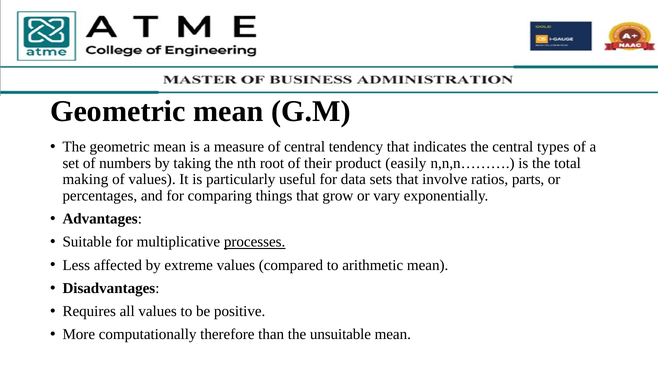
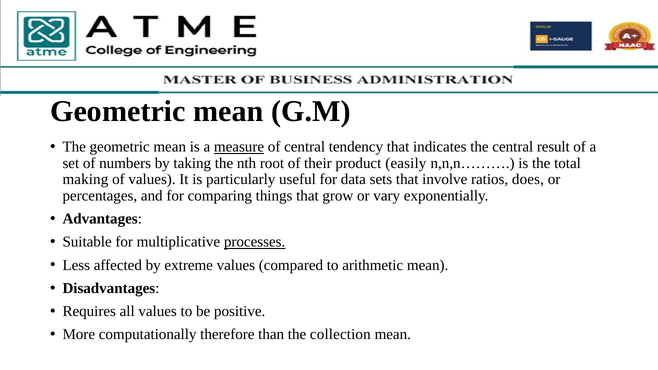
measure underline: none -> present
types: types -> result
parts: parts -> does
unsuitable: unsuitable -> collection
